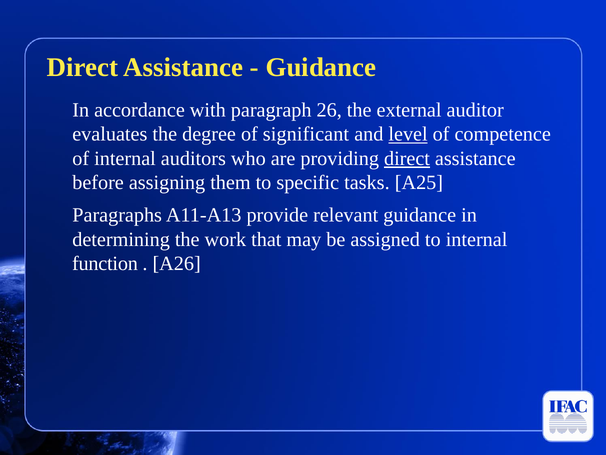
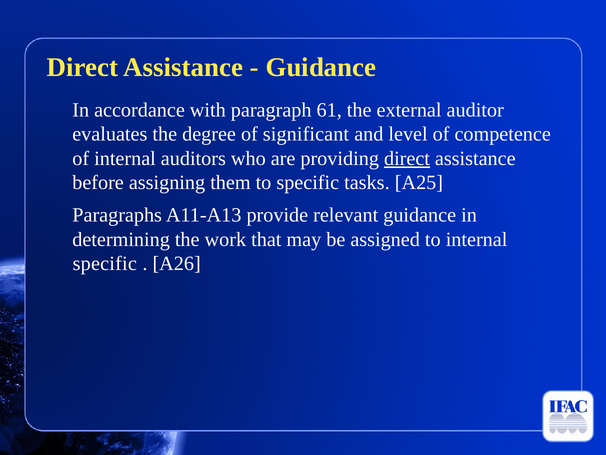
26: 26 -> 61
level underline: present -> none
function at (105, 263): function -> specific
